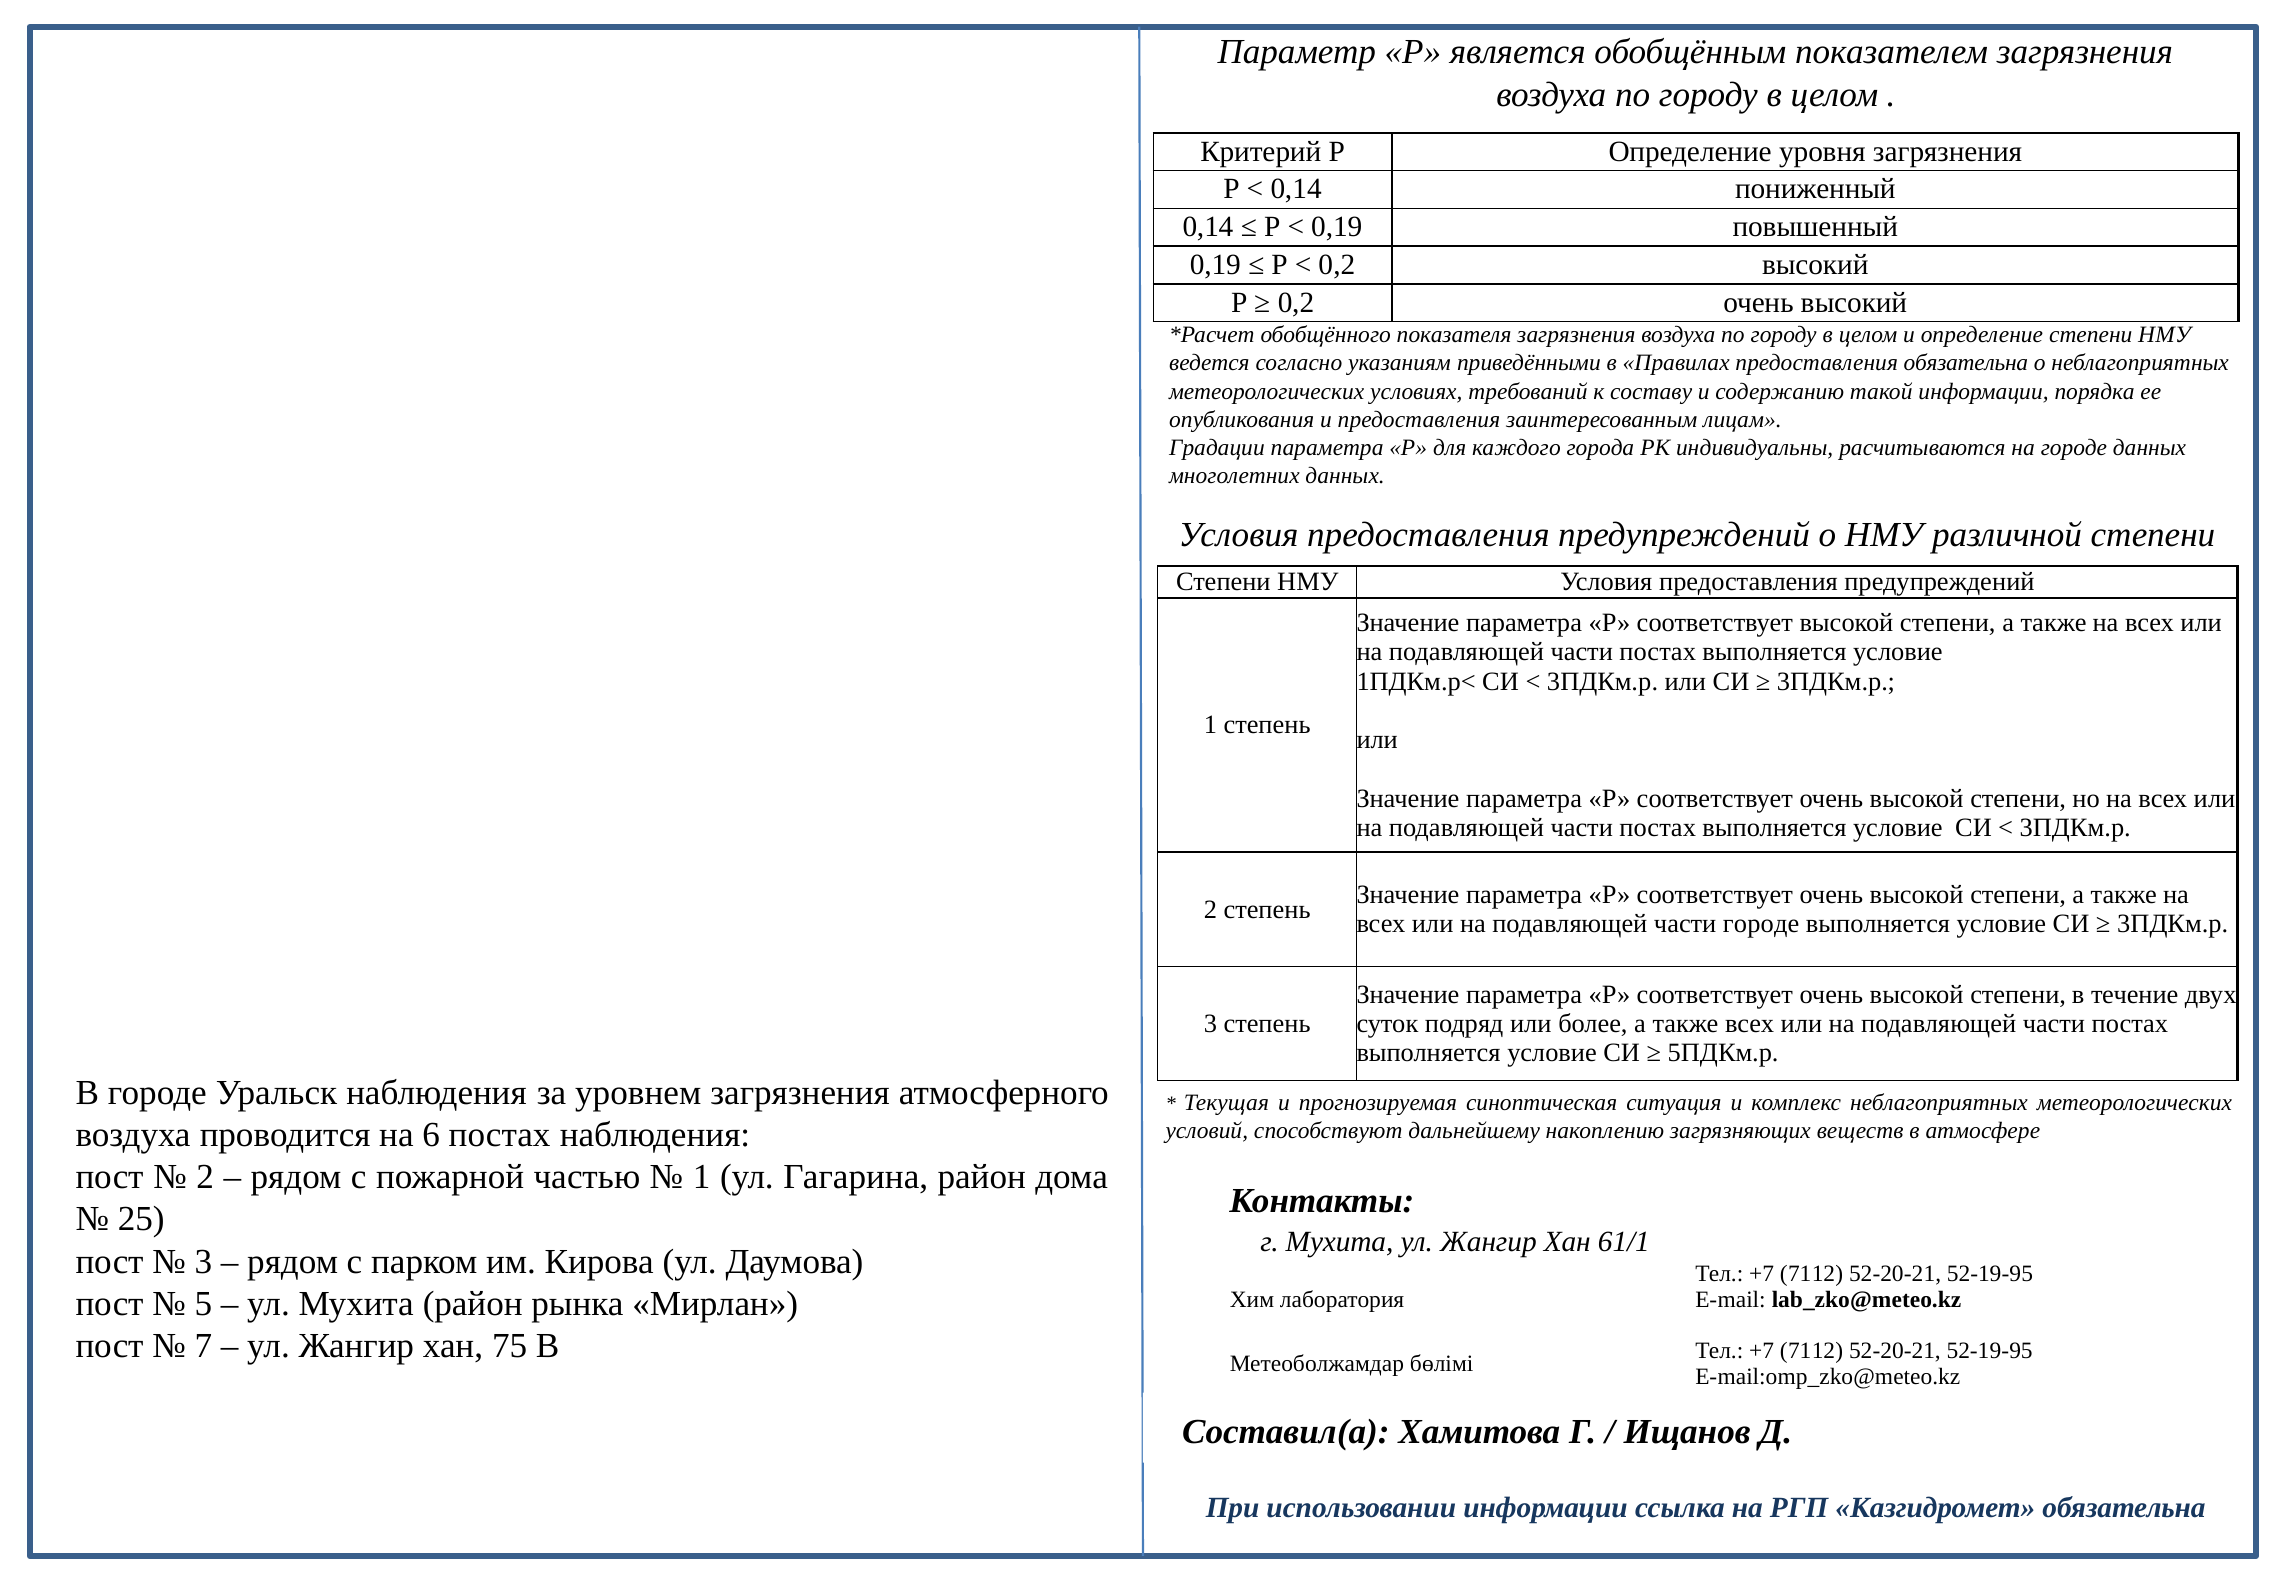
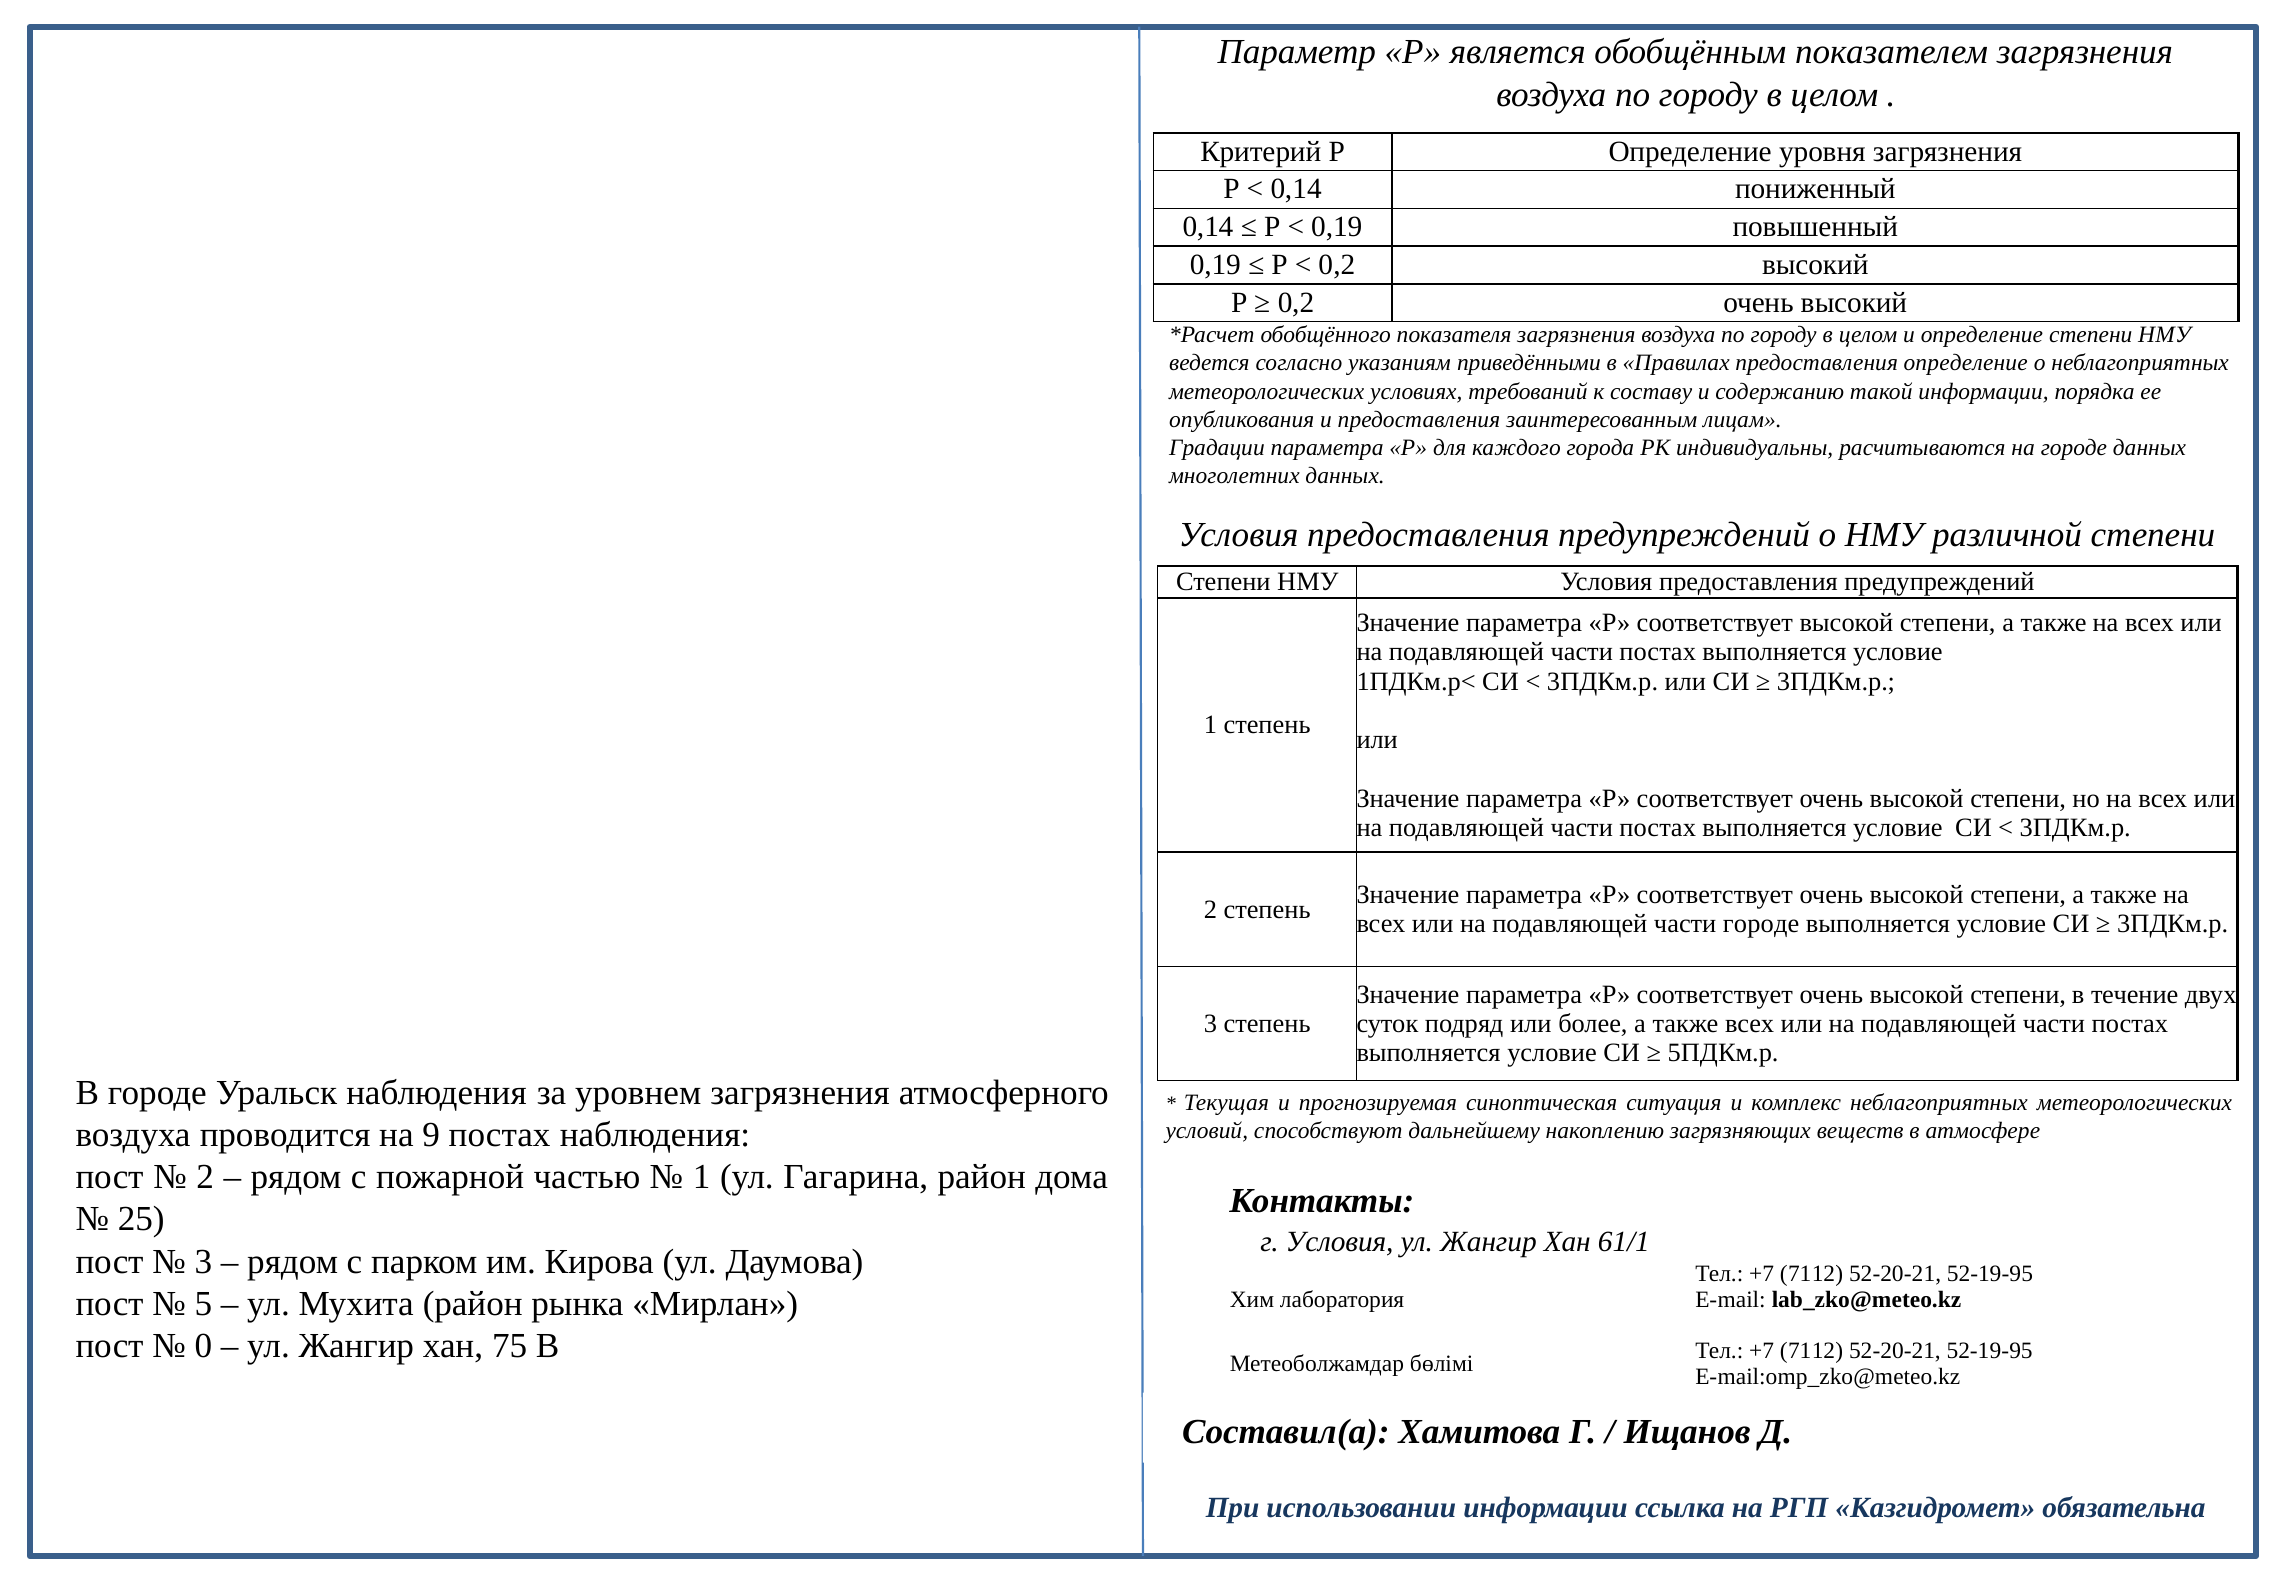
предоставления обязательна: обязательна -> определение
6: 6 -> 9
г Мухита: Мухита -> Условия
7: 7 -> 0
